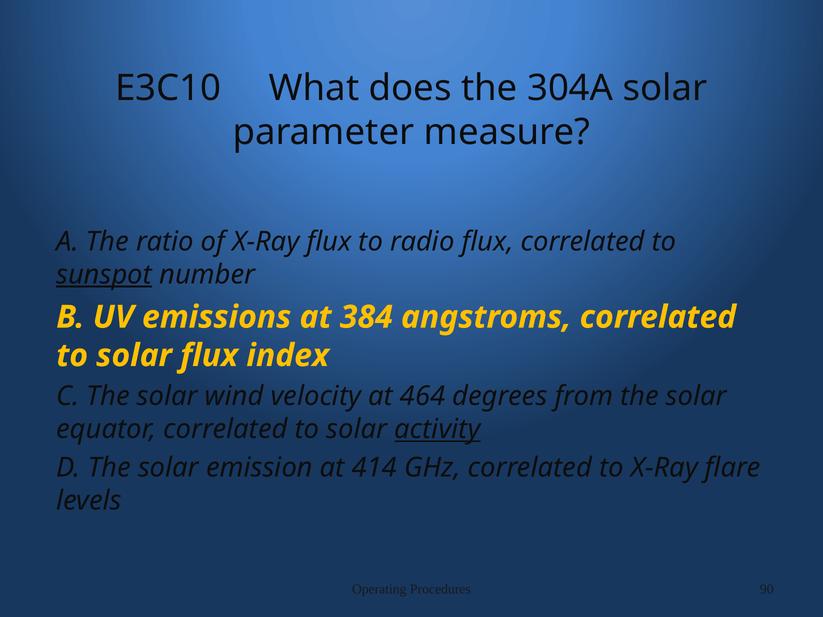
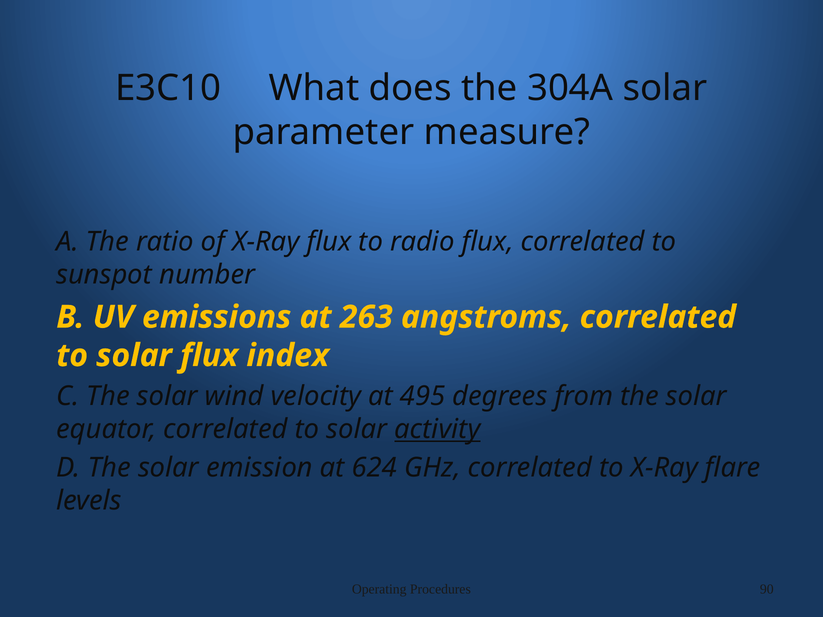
sunspot underline: present -> none
384: 384 -> 263
464: 464 -> 495
414: 414 -> 624
